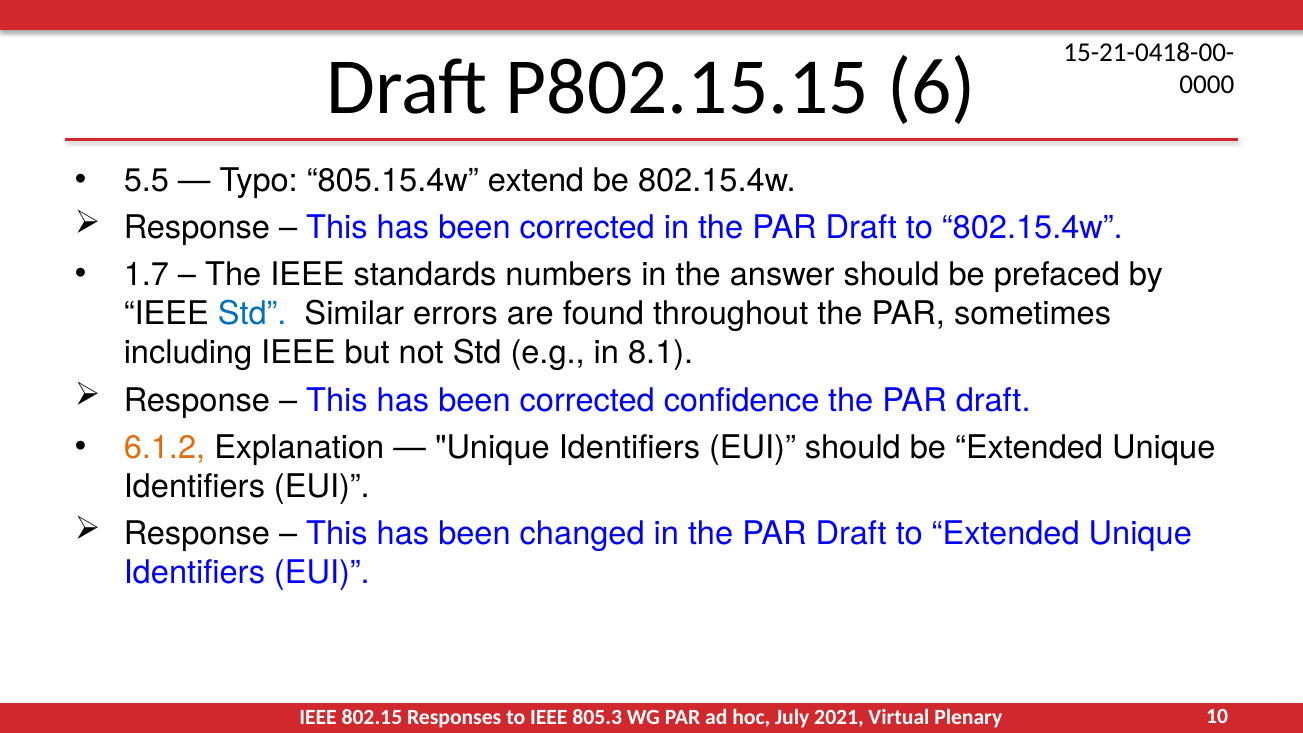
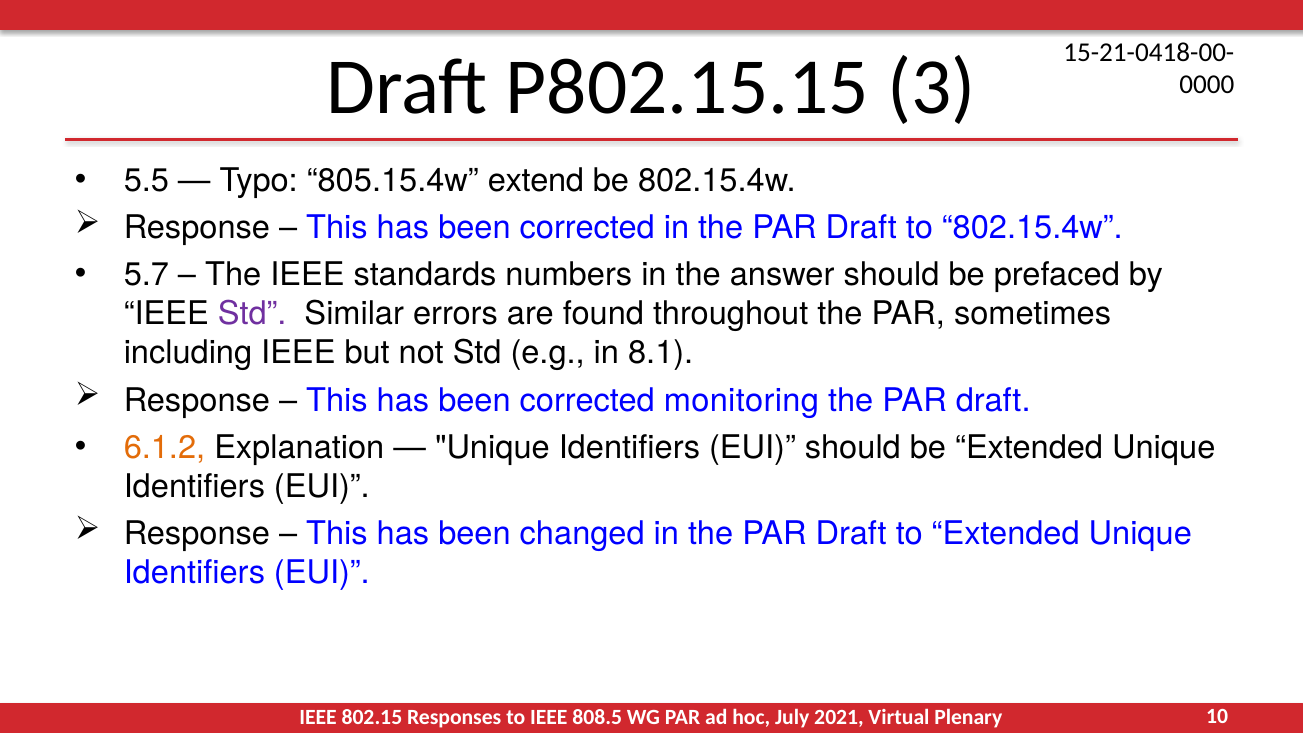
6: 6 -> 3
1.7: 1.7 -> 5.7
Std at (252, 314) colour: blue -> purple
confidence: confidence -> monitoring
805.3: 805.3 -> 808.5
